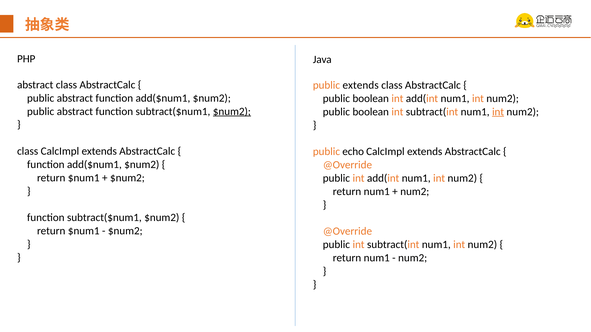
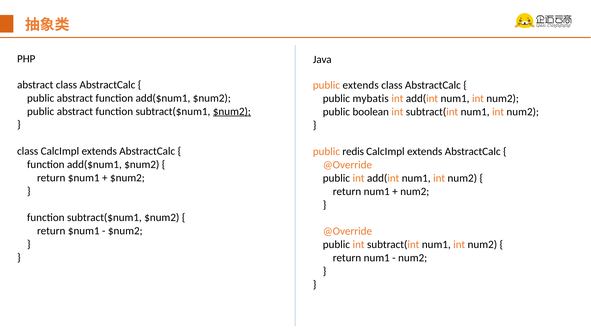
boolean at (371, 99): boolean -> mybatis
int at (498, 112) underline: present -> none
echo: echo -> redis
